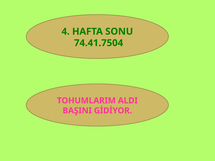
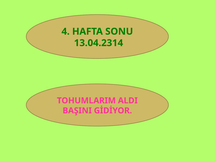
74.41.7504: 74.41.7504 -> 13.04.2314
